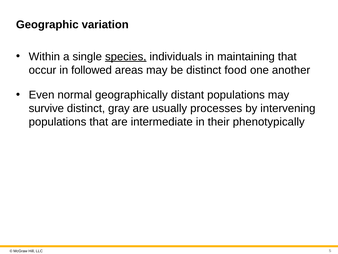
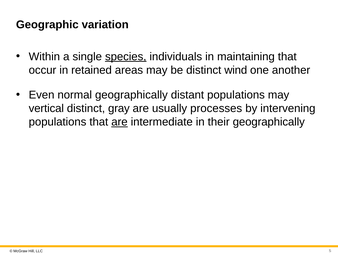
followed: followed -> retained
food: food -> wind
survive: survive -> vertical
are at (119, 122) underline: none -> present
their phenotypically: phenotypically -> geographically
